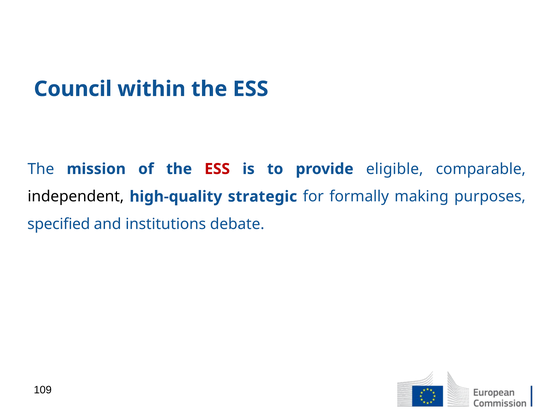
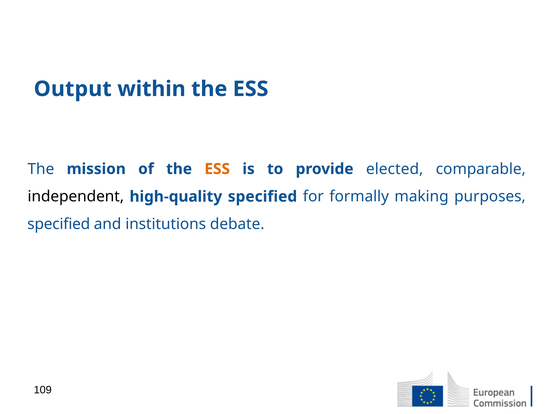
Council: Council -> Output
ESS at (217, 169) colour: red -> orange
eligible: eligible -> elected
high-quality strategic: strategic -> specified
